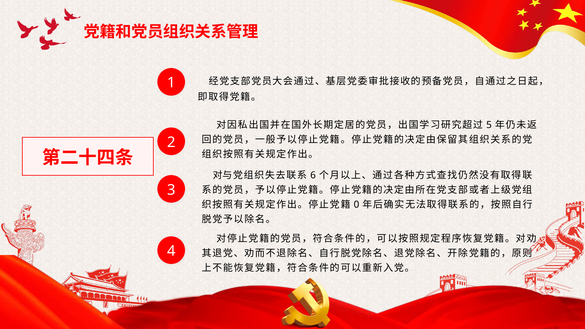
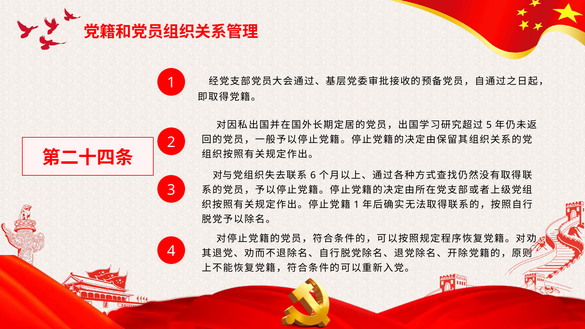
0 at (356, 205): 0 -> 1
